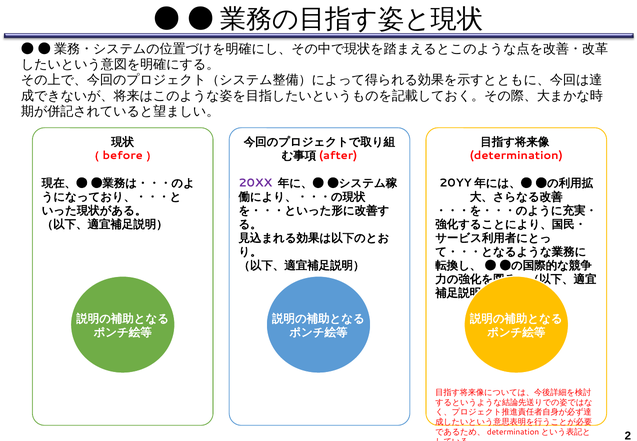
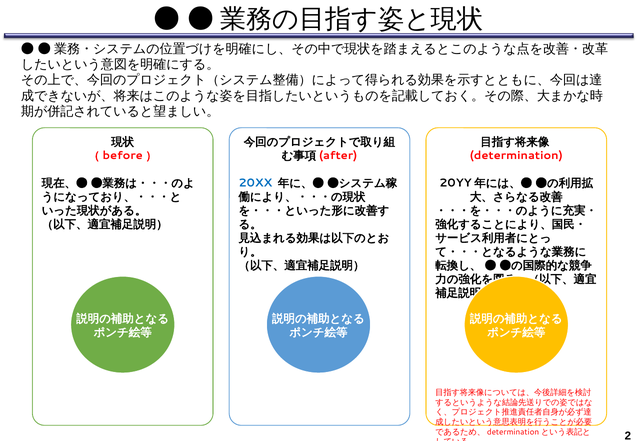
20XX colour: purple -> blue
